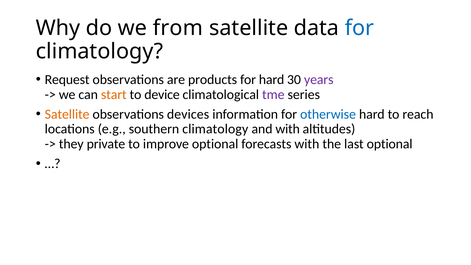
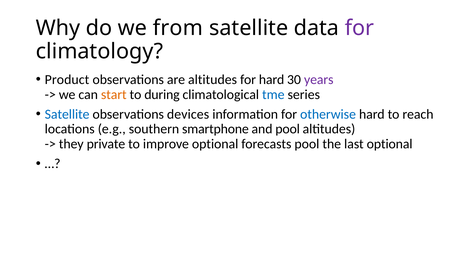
for at (359, 28) colour: blue -> purple
Request: Request -> Product
are products: products -> altitudes
device: device -> during
tme colour: purple -> blue
Satellite at (67, 114) colour: orange -> blue
southern climatology: climatology -> smartphone
and with: with -> pool
forecasts with: with -> pool
